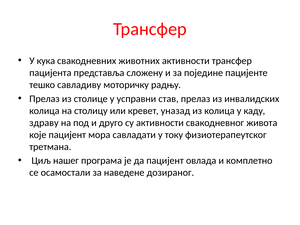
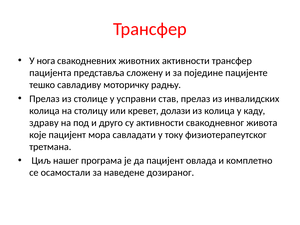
кука: кука -> нога
уназад: уназад -> долази
